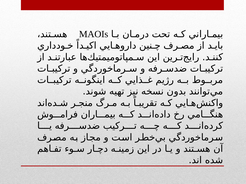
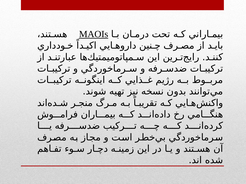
MAOIs underline: none -> present
